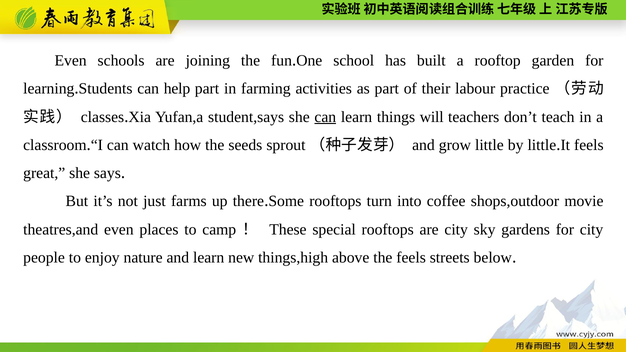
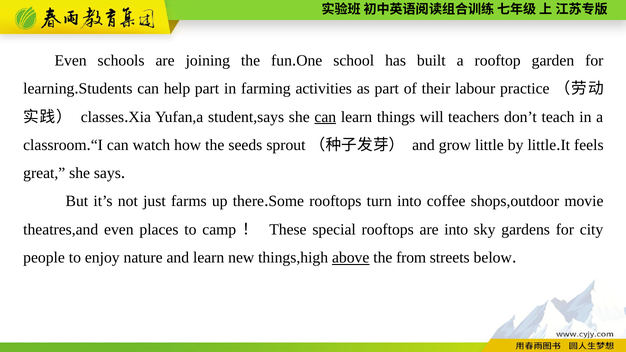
are city: city -> into
above underline: none -> present
the feels: feels -> from
